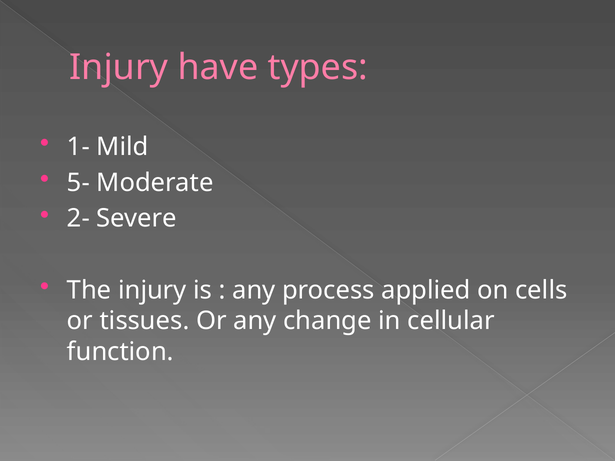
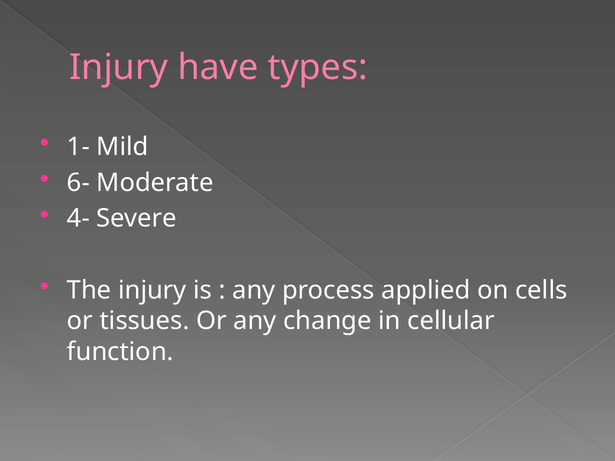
5-: 5- -> 6-
2-: 2- -> 4-
